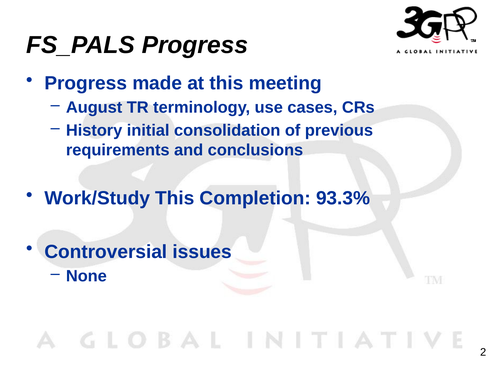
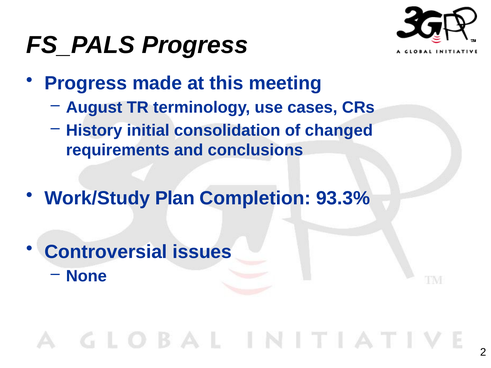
previous: previous -> changed
Work/Study This: This -> Plan
